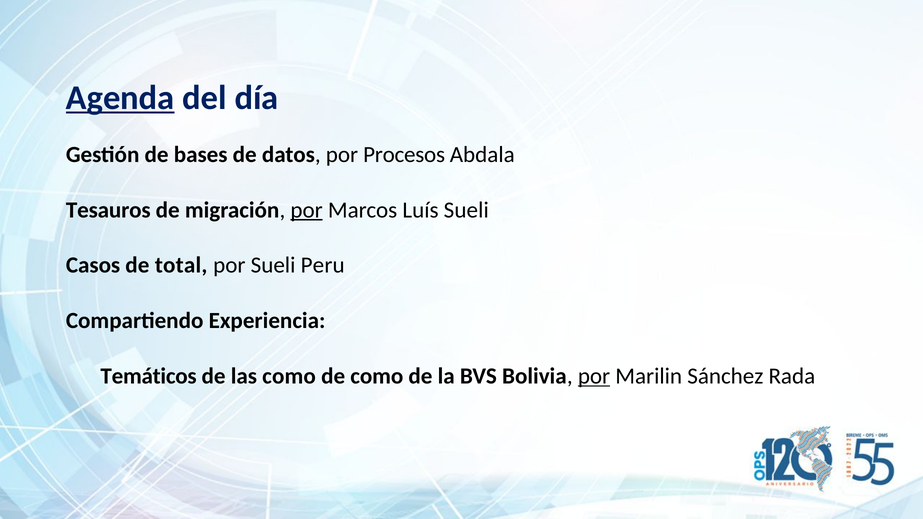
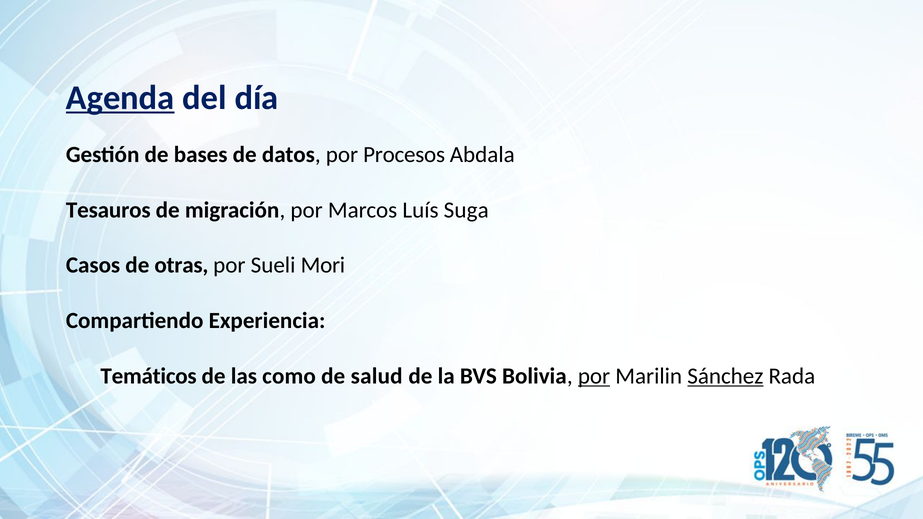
por at (307, 210) underline: present -> none
Luís Sueli: Sueli -> Suga
total: total -> otras
Peru: Peru -> Mori
de como: como -> salud
Sánchez underline: none -> present
